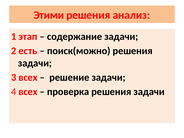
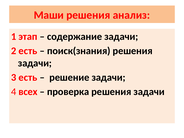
Этими: Этими -> Маши
поиск(можно: поиск(можно -> поиск(знания
3 всех: всех -> есть
